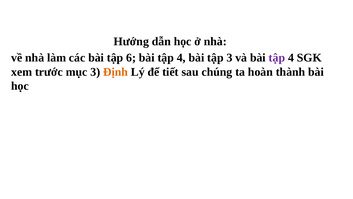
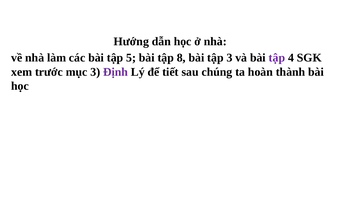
6: 6 -> 5
4 at (181, 58): 4 -> 8
Định colour: orange -> purple
